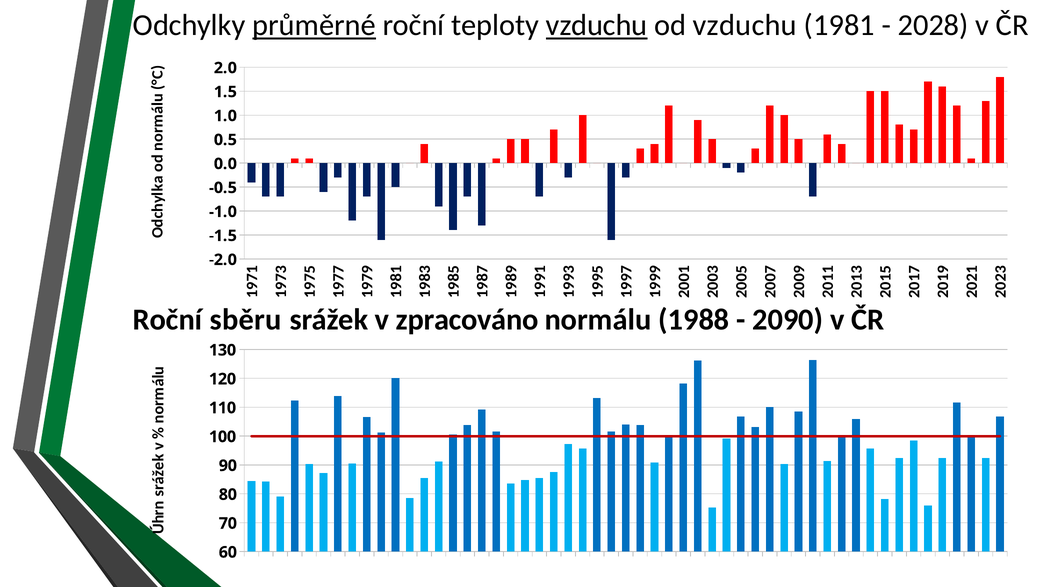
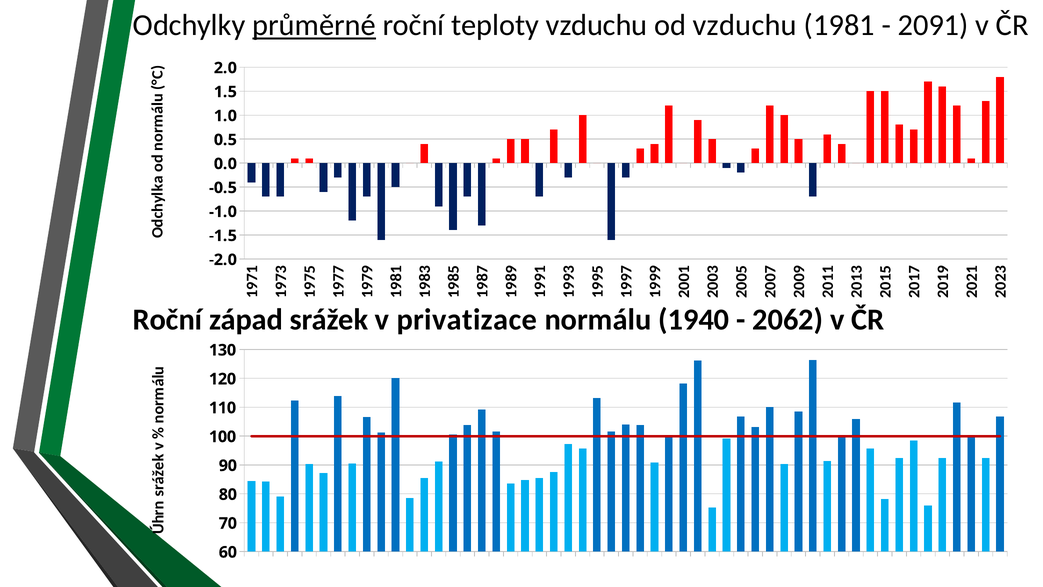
vzduchu at (597, 25) underline: present -> none
2028: 2028 -> 2091
sběru: sběru -> západ
zpracováno: zpracováno -> privatizace
1988: 1988 -> 1940
2090: 2090 -> 2062
